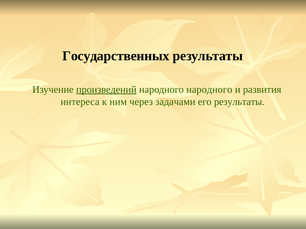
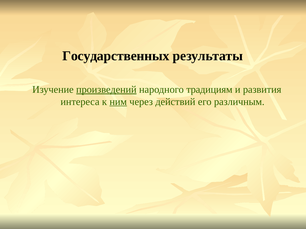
народного народного: народного -> традициям
ним underline: none -> present
задачами: задачами -> действий
его результаты: результаты -> различным
